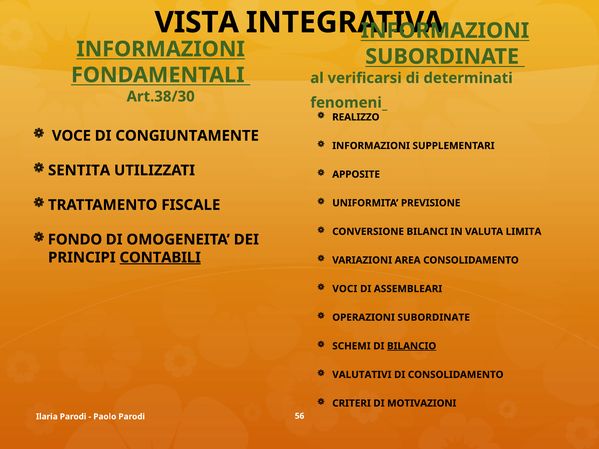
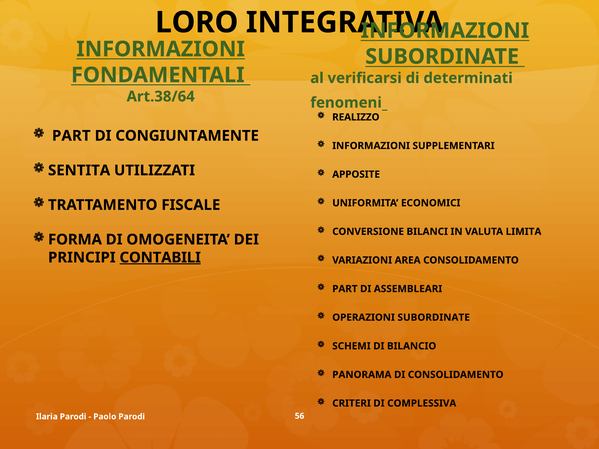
VISTA: VISTA -> LORO
Art.38/30: Art.38/30 -> Art.38/64
VOCE at (71, 136): VOCE -> PART
PREVISIONE: PREVISIONE -> ECONOMICI
FONDO: FONDO -> FORMA
VOCI at (345, 289): VOCI -> PART
BILANCIO underline: present -> none
VALUTATIVI: VALUTATIVI -> PANORAMA
MOTIVAZIONI: MOTIVAZIONI -> COMPLESSIVA
